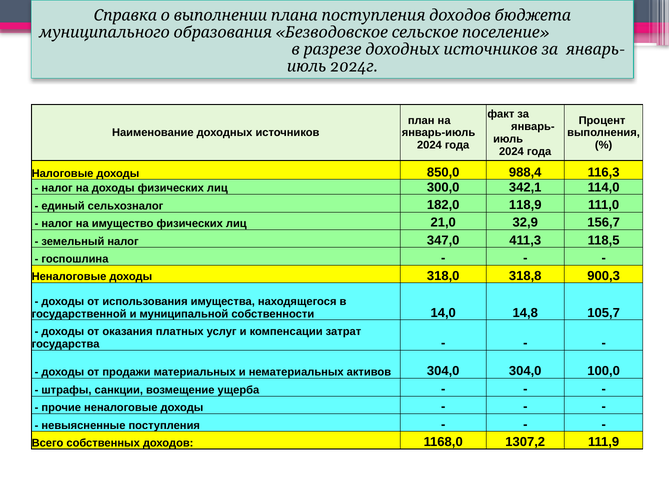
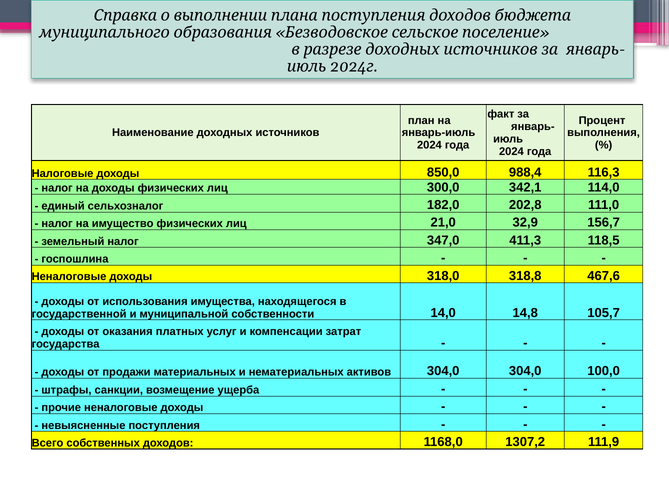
118,9: 118,9 -> 202,8
900,3: 900,3 -> 467,6
